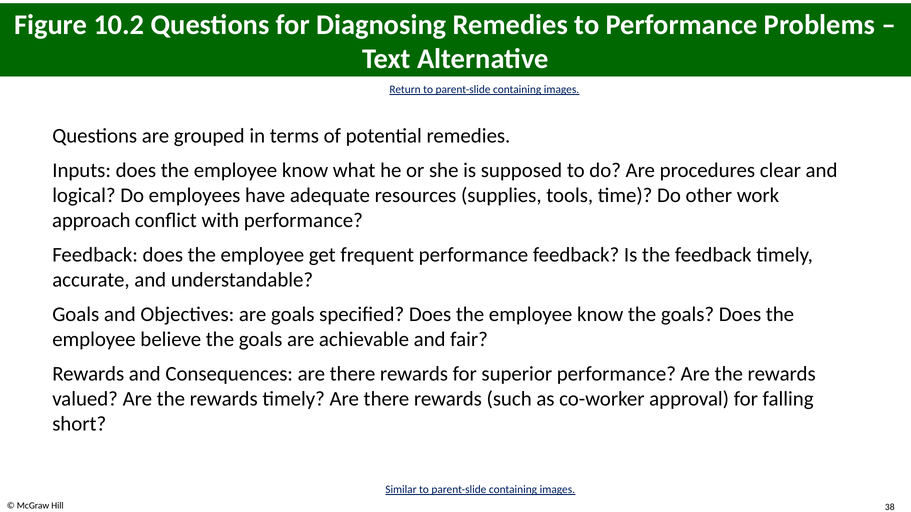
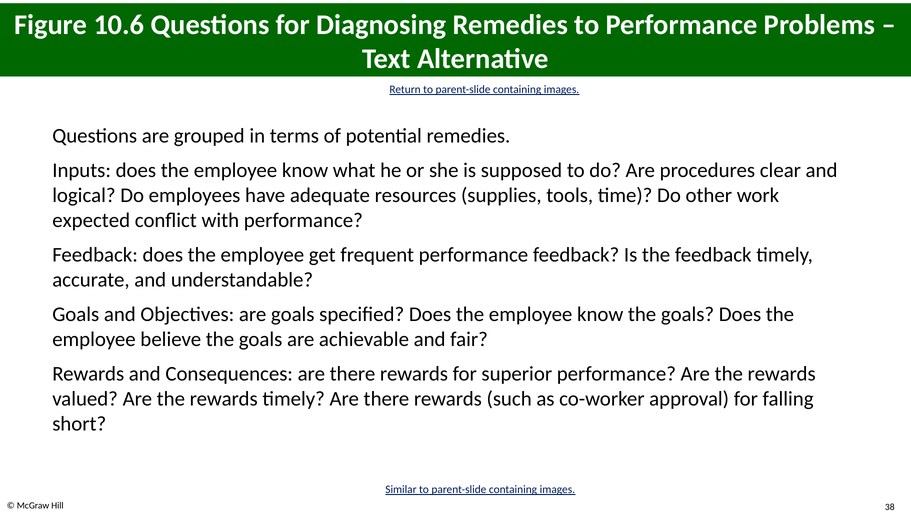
10.2: 10.2 -> 10.6
approach: approach -> expected
